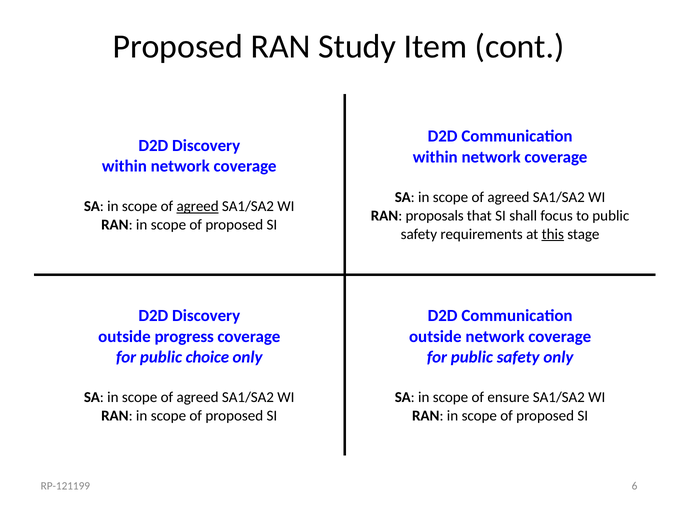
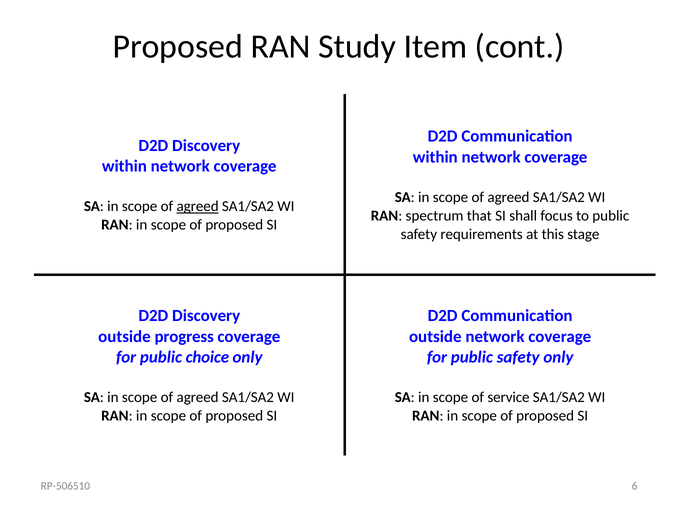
proposals: proposals -> spectrum
this underline: present -> none
ensure: ensure -> service
RP-121199: RP-121199 -> RP-506510
